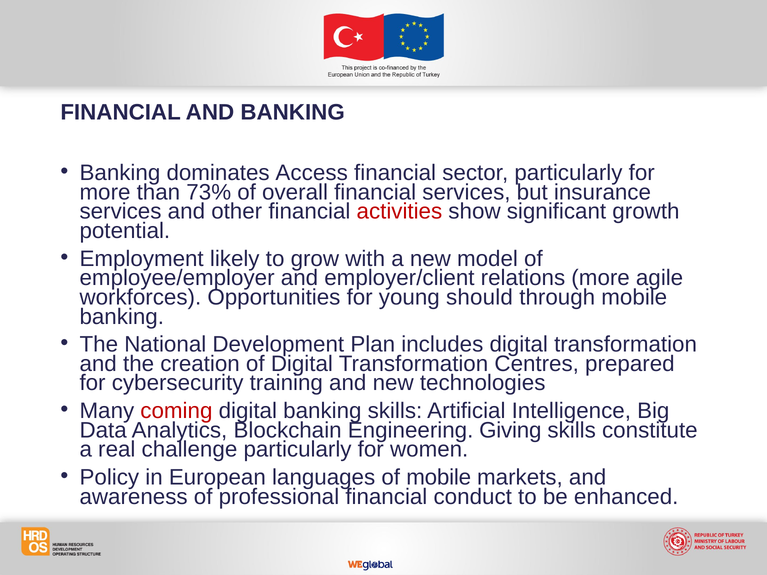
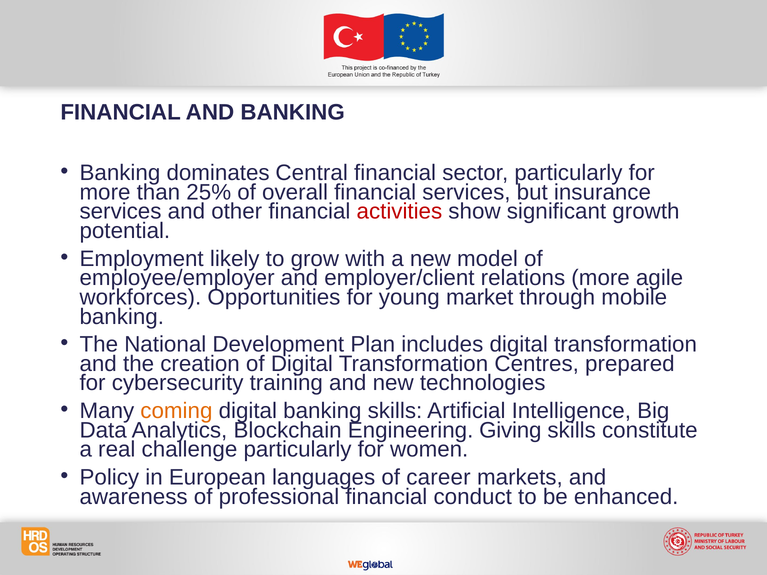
Access: Access -> Central
73%: 73% -> 25%
should: should -> market
coming colour: red -> orange
of mobile: mobile -> career
